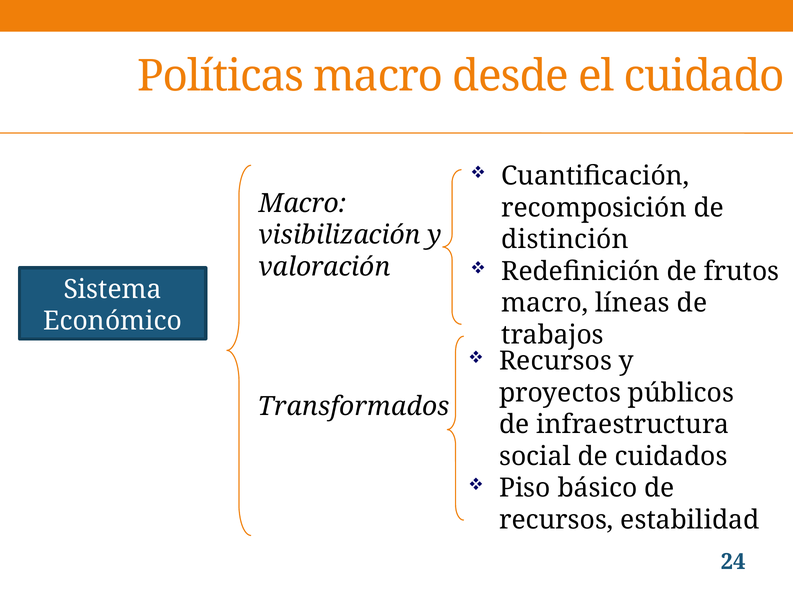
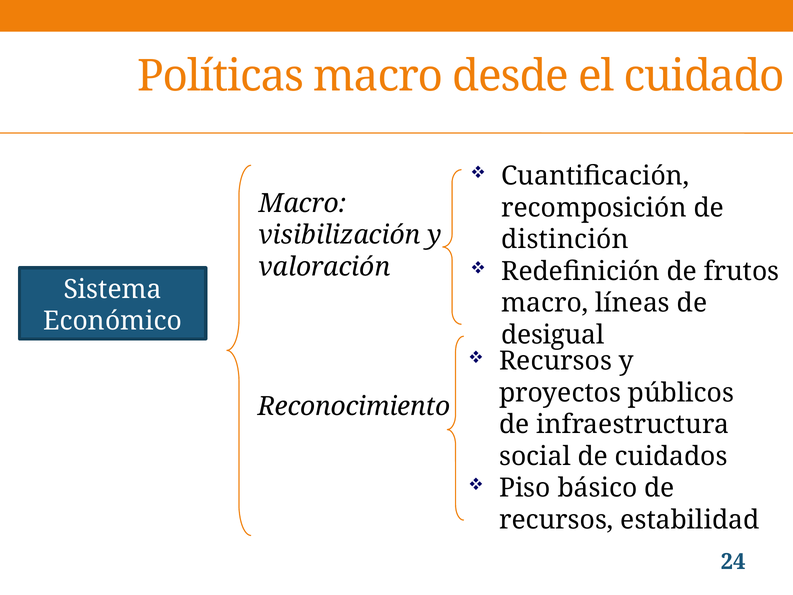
trabajos: trabajos -> desigual
Transformados: Transformados -> Reconocimiento
